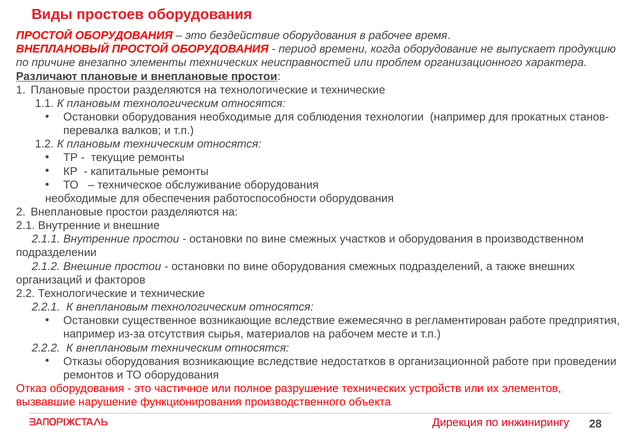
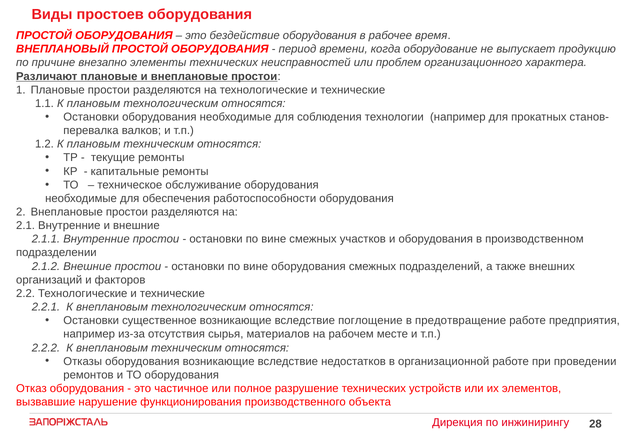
ежемесячно: ежемесячно -> поглощение
регламентирован: регламентирован -> предотвращение
